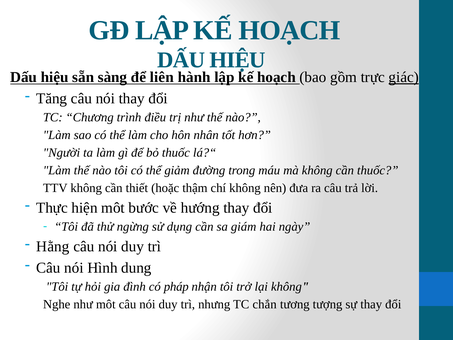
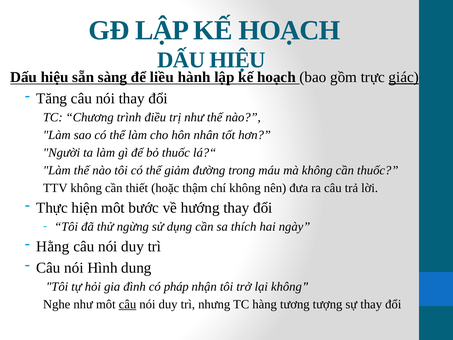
liên: liên -> liều
giám: giám -> thích
câu at (128, 304) underline: none -> present
chắn: chắn -> hàng
